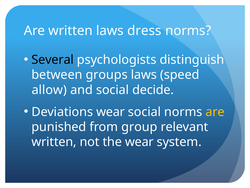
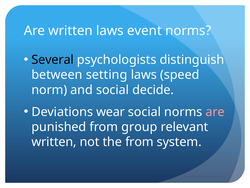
dress: dress -> event
groups: groups -> setting
allow: allow -> norm
are at (215, 112) colour: yellow -> pink
the wear: wear -> from
